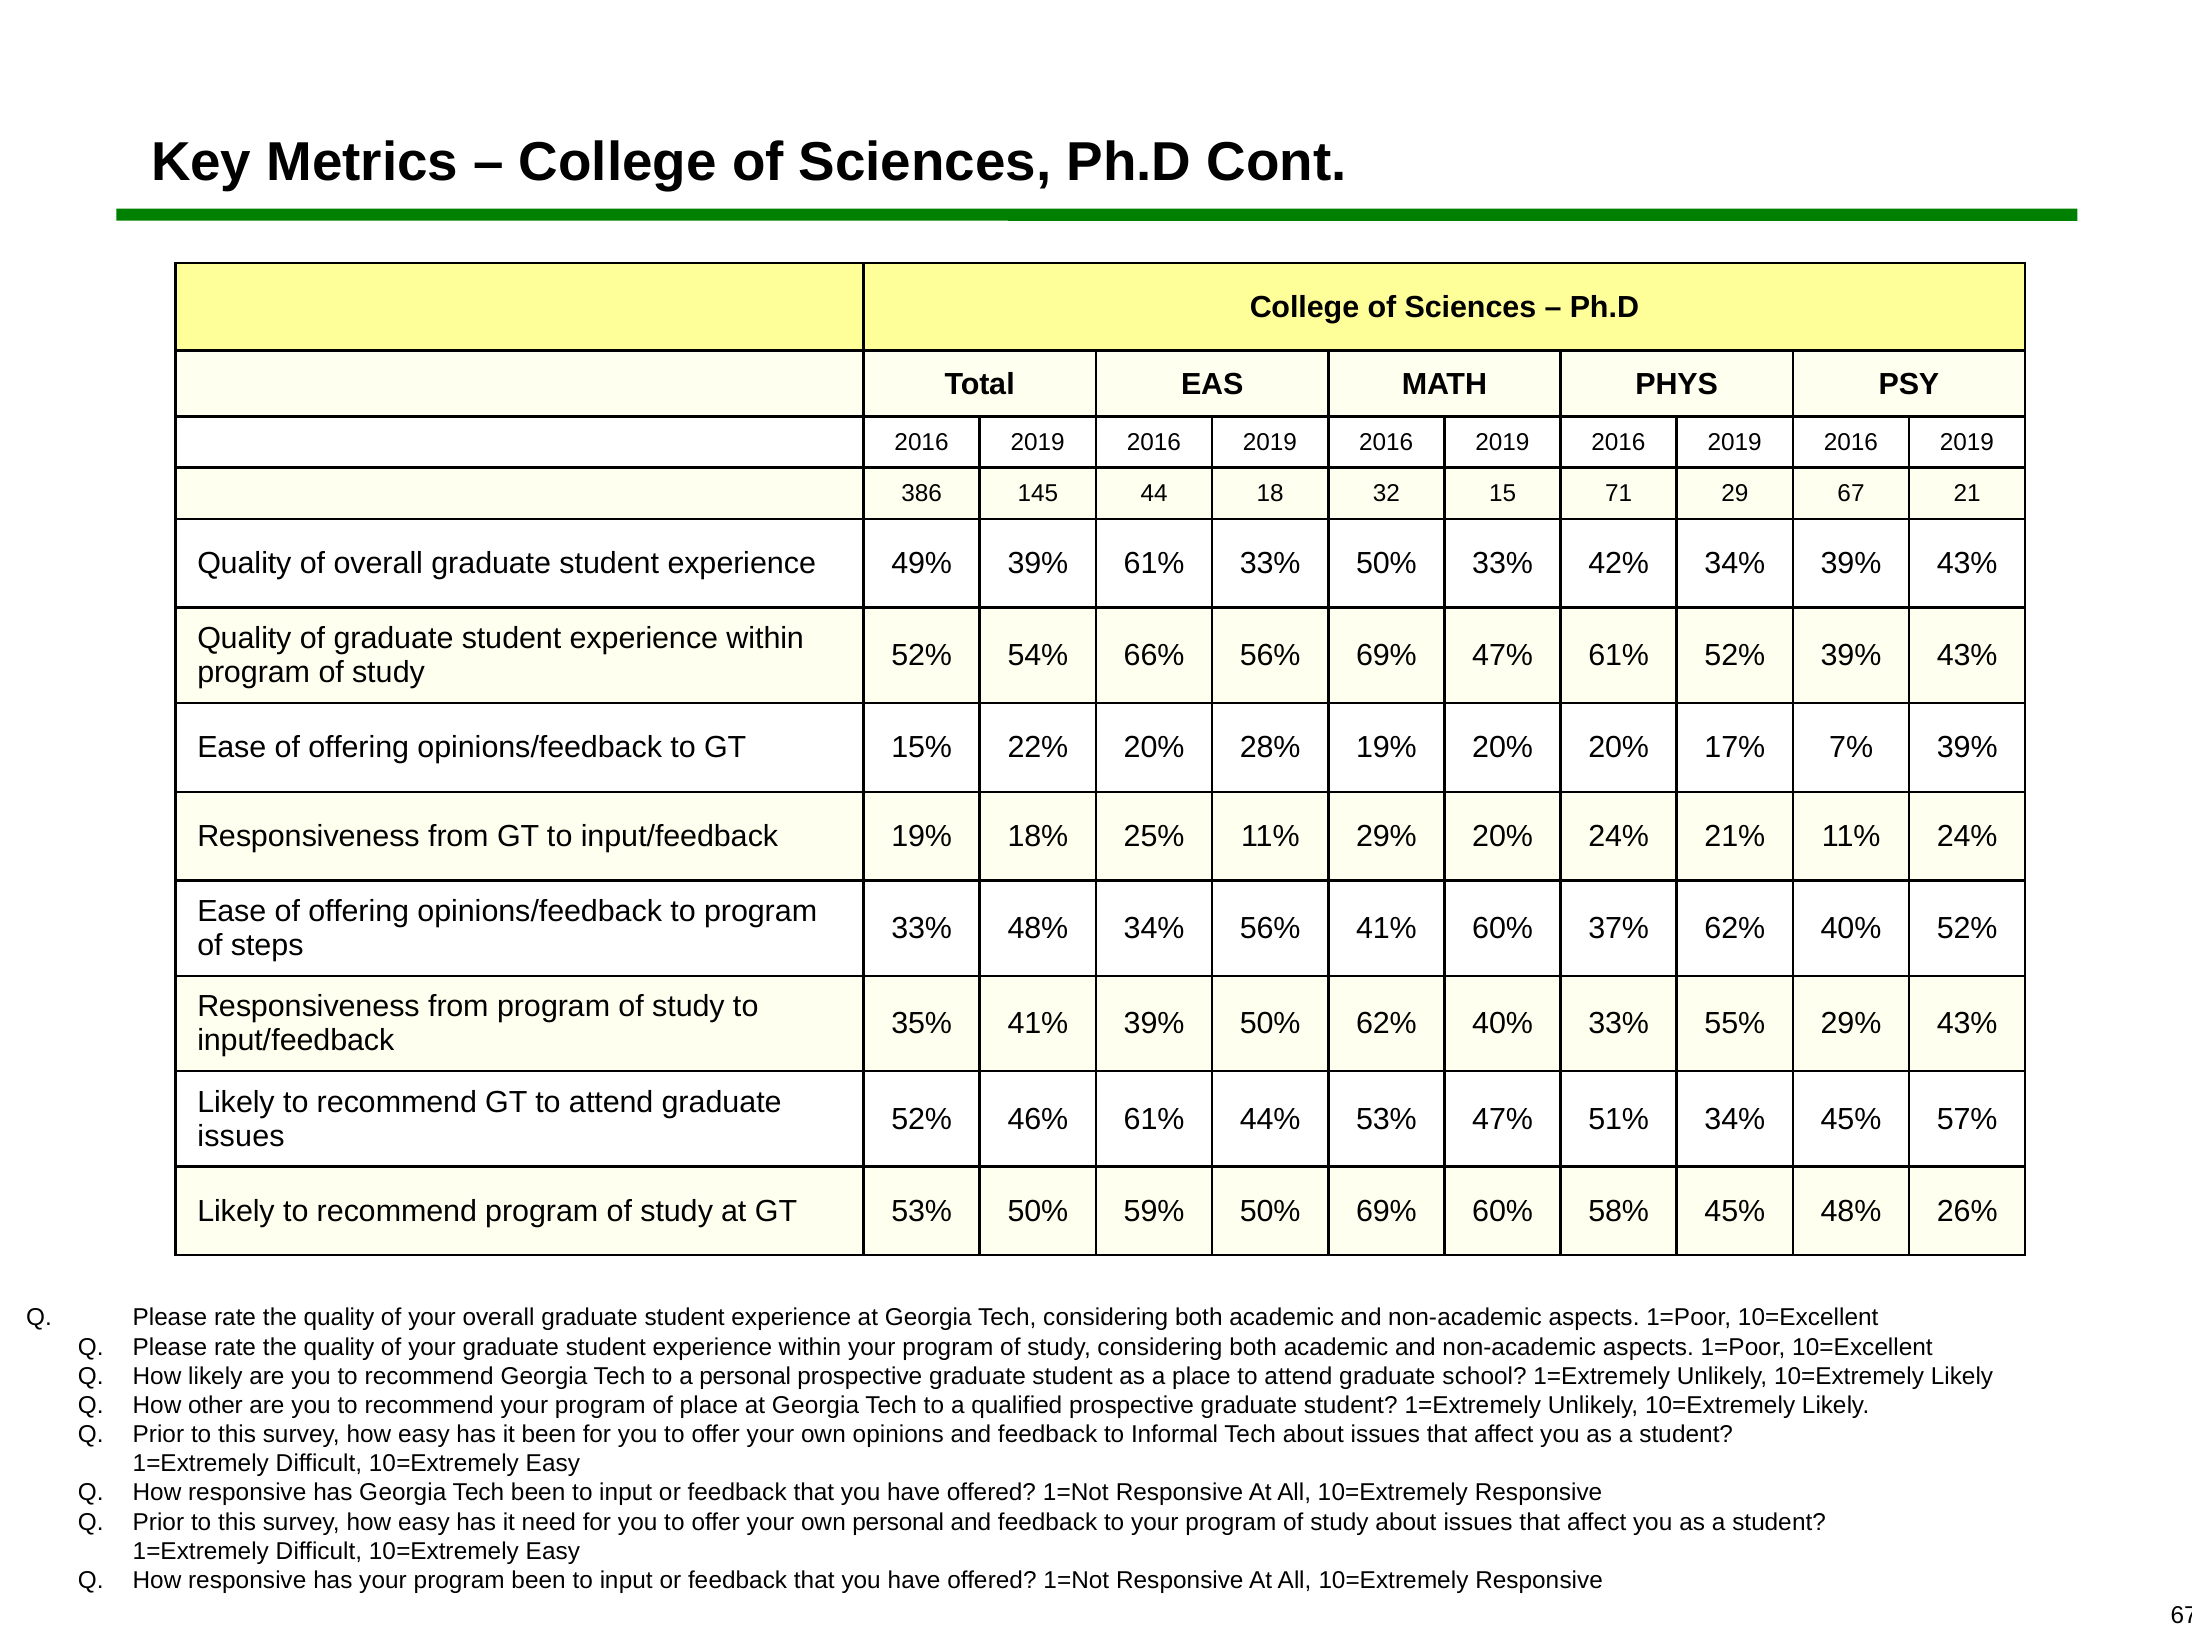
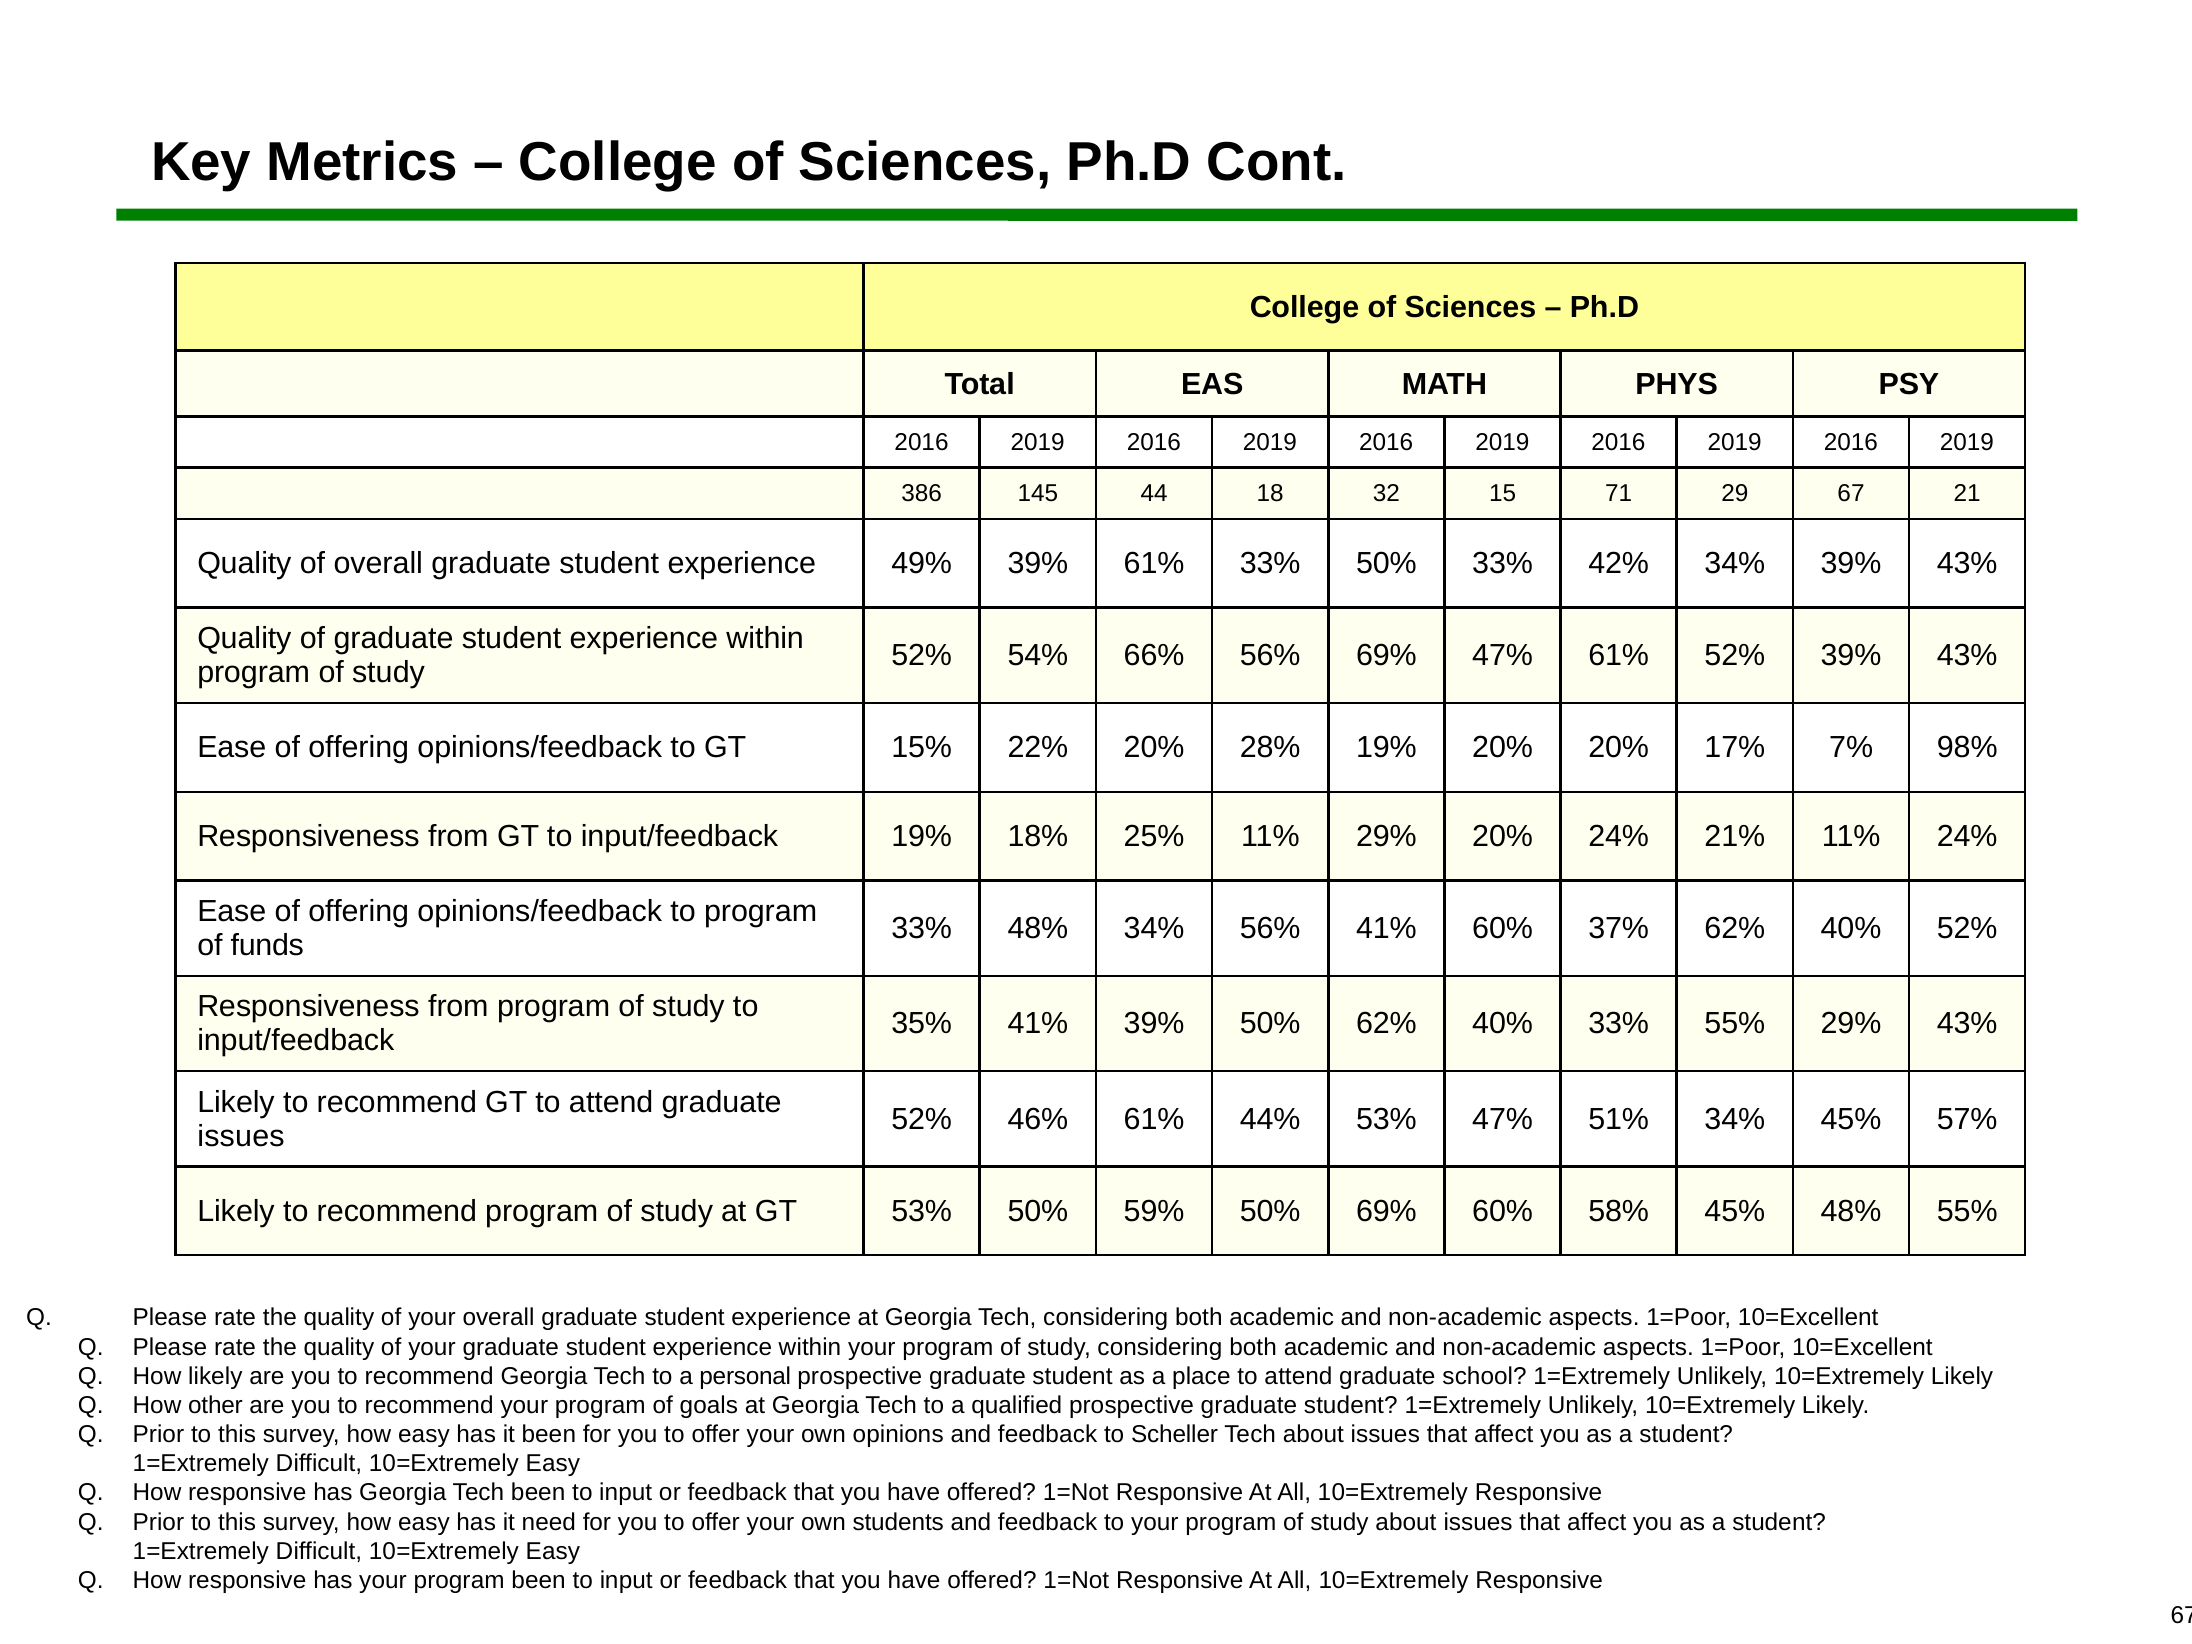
7% 39%: 39% -> 98%
steps: steps -> funds
48% 26%: 26% -> 55%
of place: place -> goals
Informal: Informal -> Scheller
own personal: personal -> students
